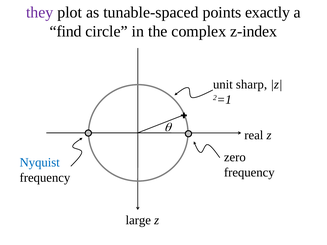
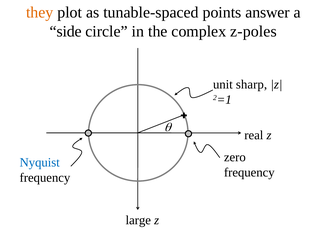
they colour: purple -> orange
exactly: exactly -> answer
find: find -> side
z-index: z-index -> z-poles
